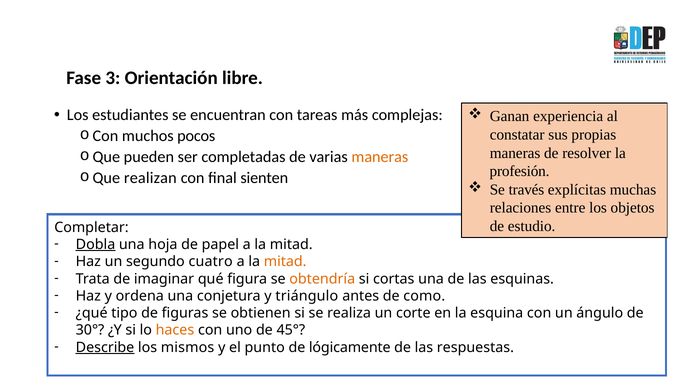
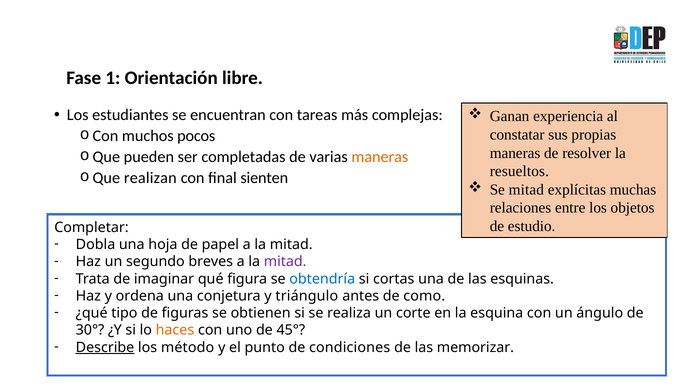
3: 3 -> 1
profesión: profesión -> resueltos
Se través: través -> mitad
Dobla underline: present -> none
cuatro: cuatro -> breves
mitad at (285, 262) colour: orange -> purple
obtendría colour: orange -> blue
mismos: mismos -> método
lógicamente: lógicamente -> condiciones
respuestas: respuestas -> memorizar
